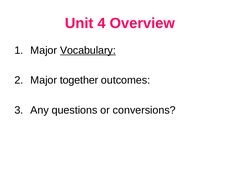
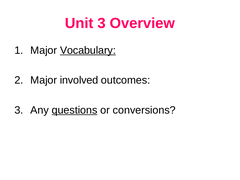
Unit 4: 4 -> 3
together: together -> involved
questions underline: none -> present
